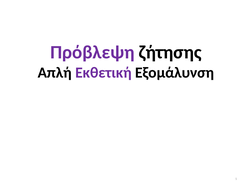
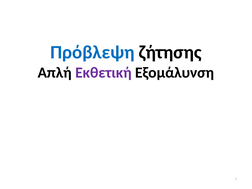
Πρόβλεψη colour: purple -> blue
